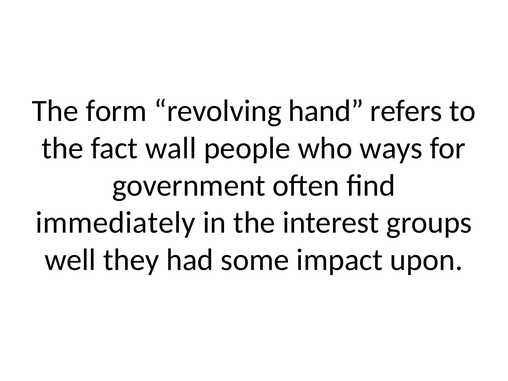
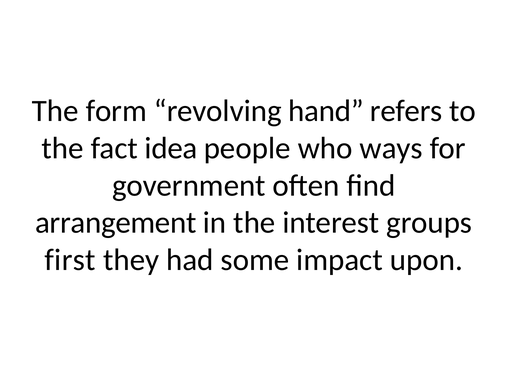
wall: wall -> idea
immediately: immediately -> arrangement
well: well -> first
